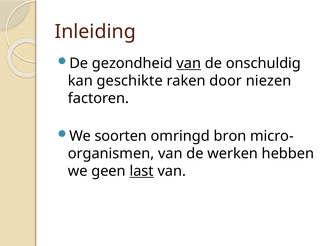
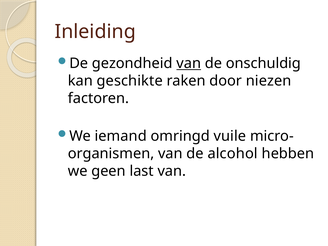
soorten: soorten -> iemand
bron: bron -> vuile
werken: werken -> alcohol
last underline: present -> none
